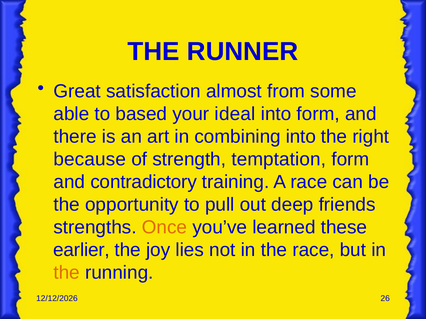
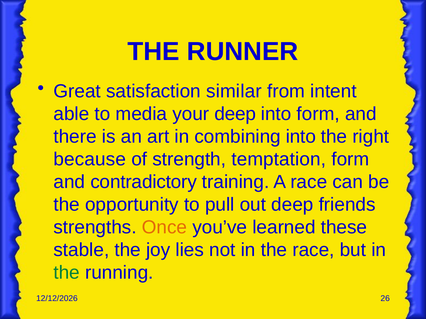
almost: almost -> similar
some: some -> intent
based: based -> media
your ideal: ideal -> deep
earlier: earlier -> stable
the at (67, 273) colour: orange -> green
